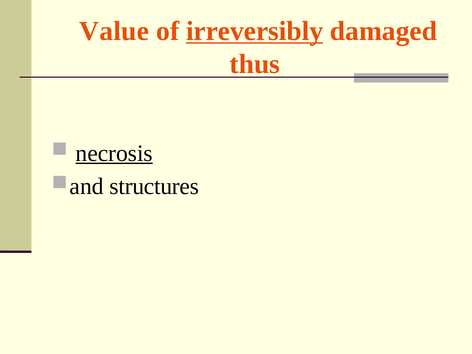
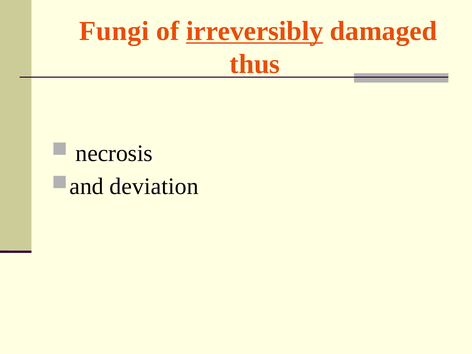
Value: Value -> Fungi
necrosis underline: present -> none
structures: structures -> deviation
